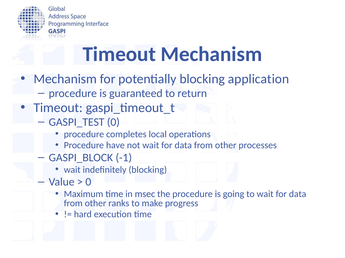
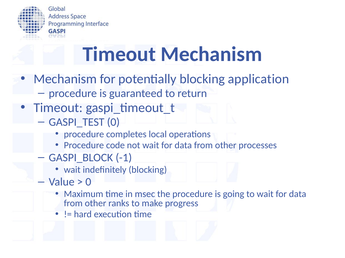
have: have -> code
